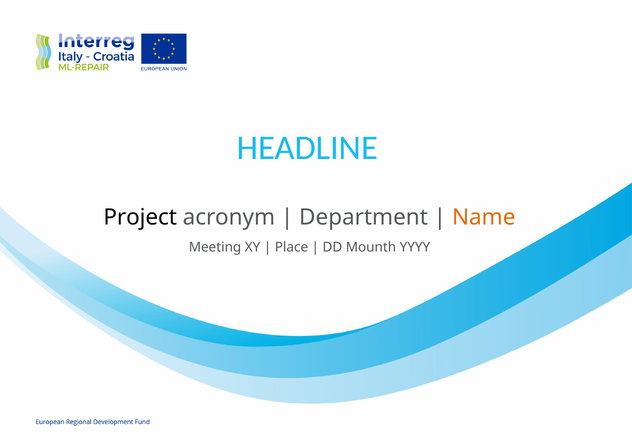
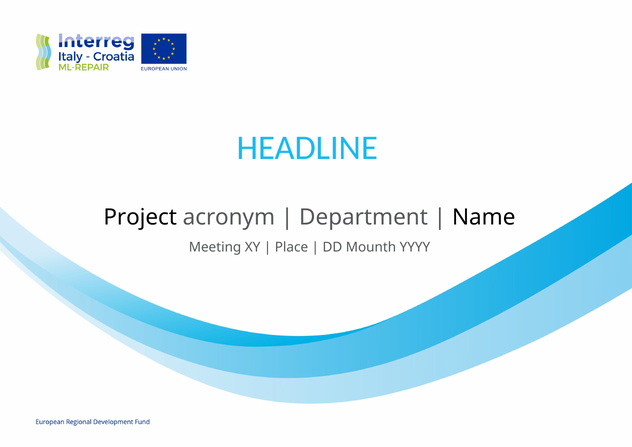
Name colour: orange -> black
